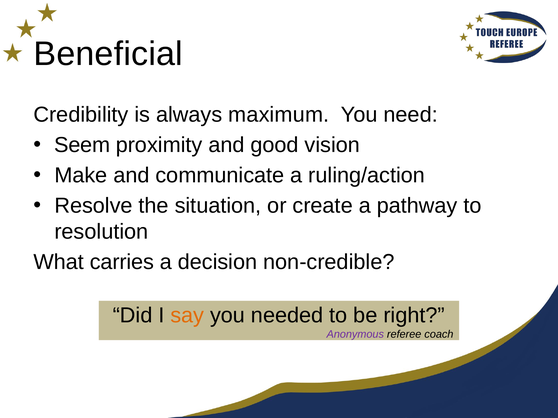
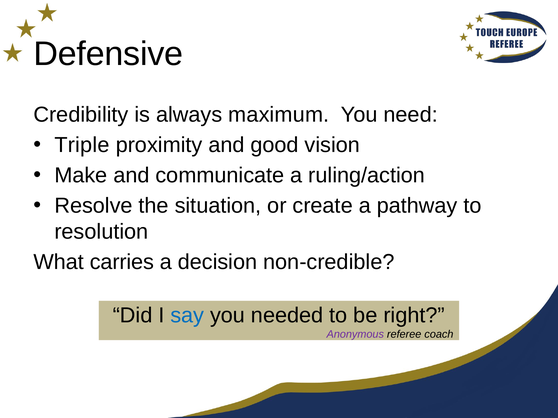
Beneficial: Beneficial -> Defensive
Seem: Seem -> Triple
say colour: orange -> blue
